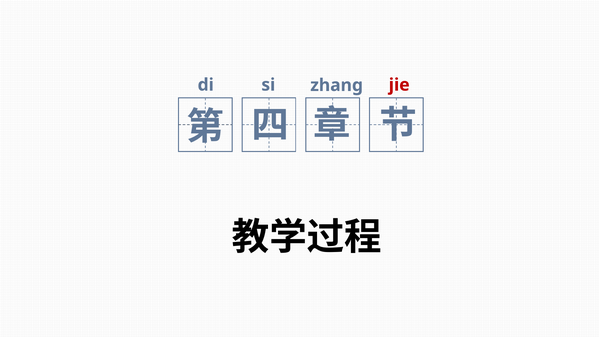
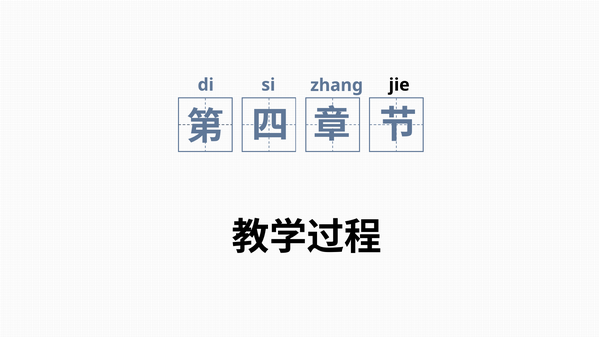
jie colour: red -> black
